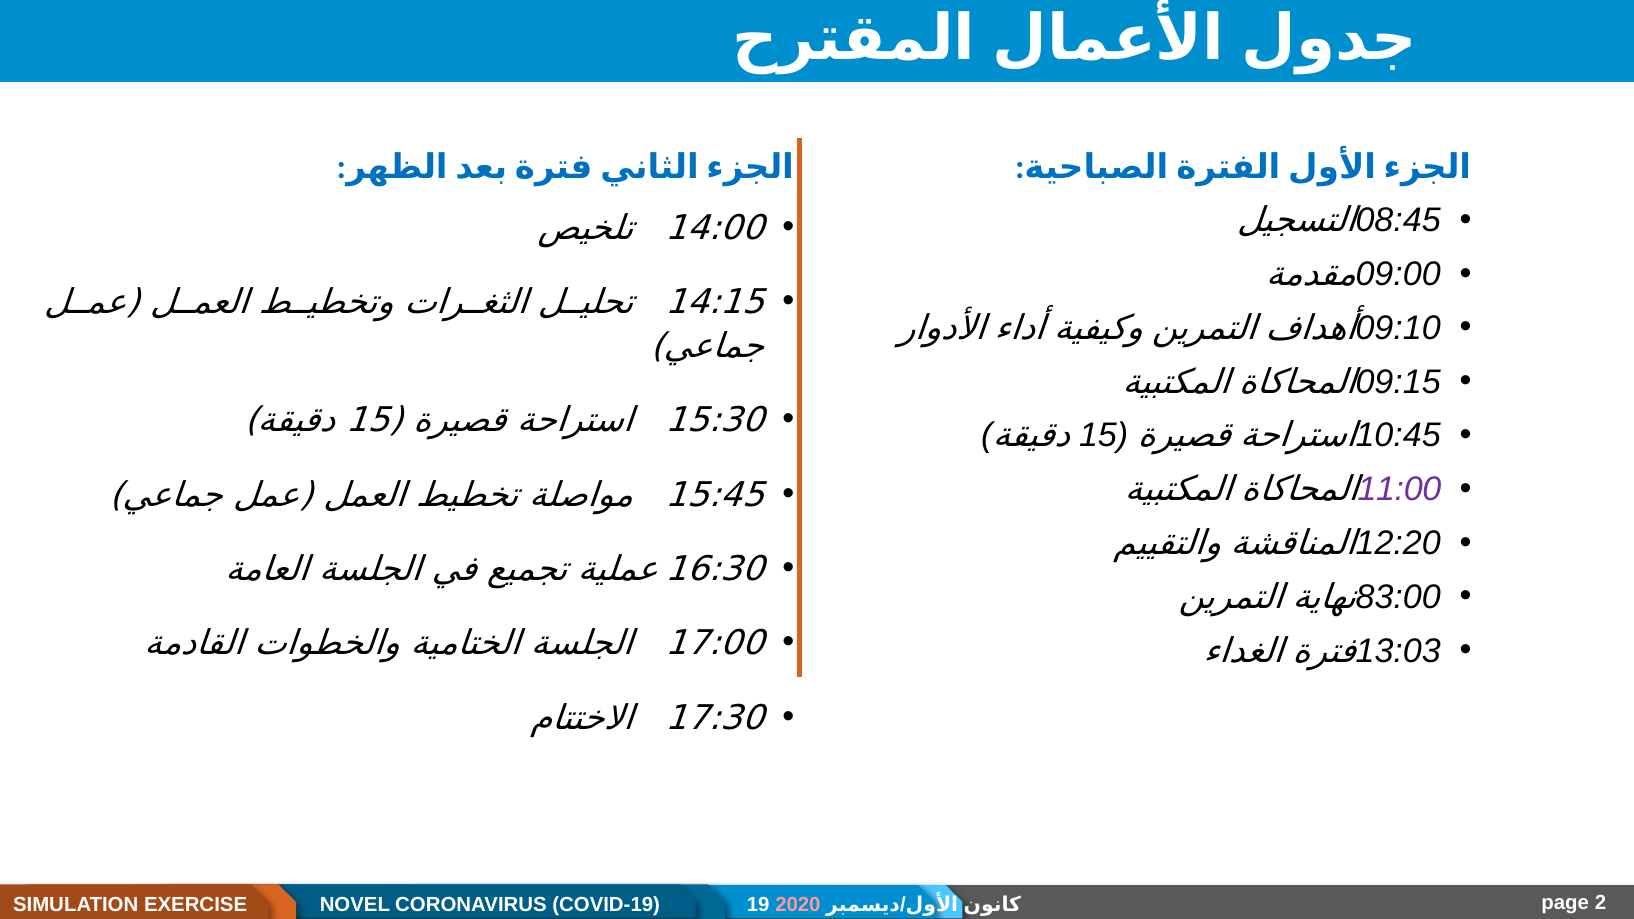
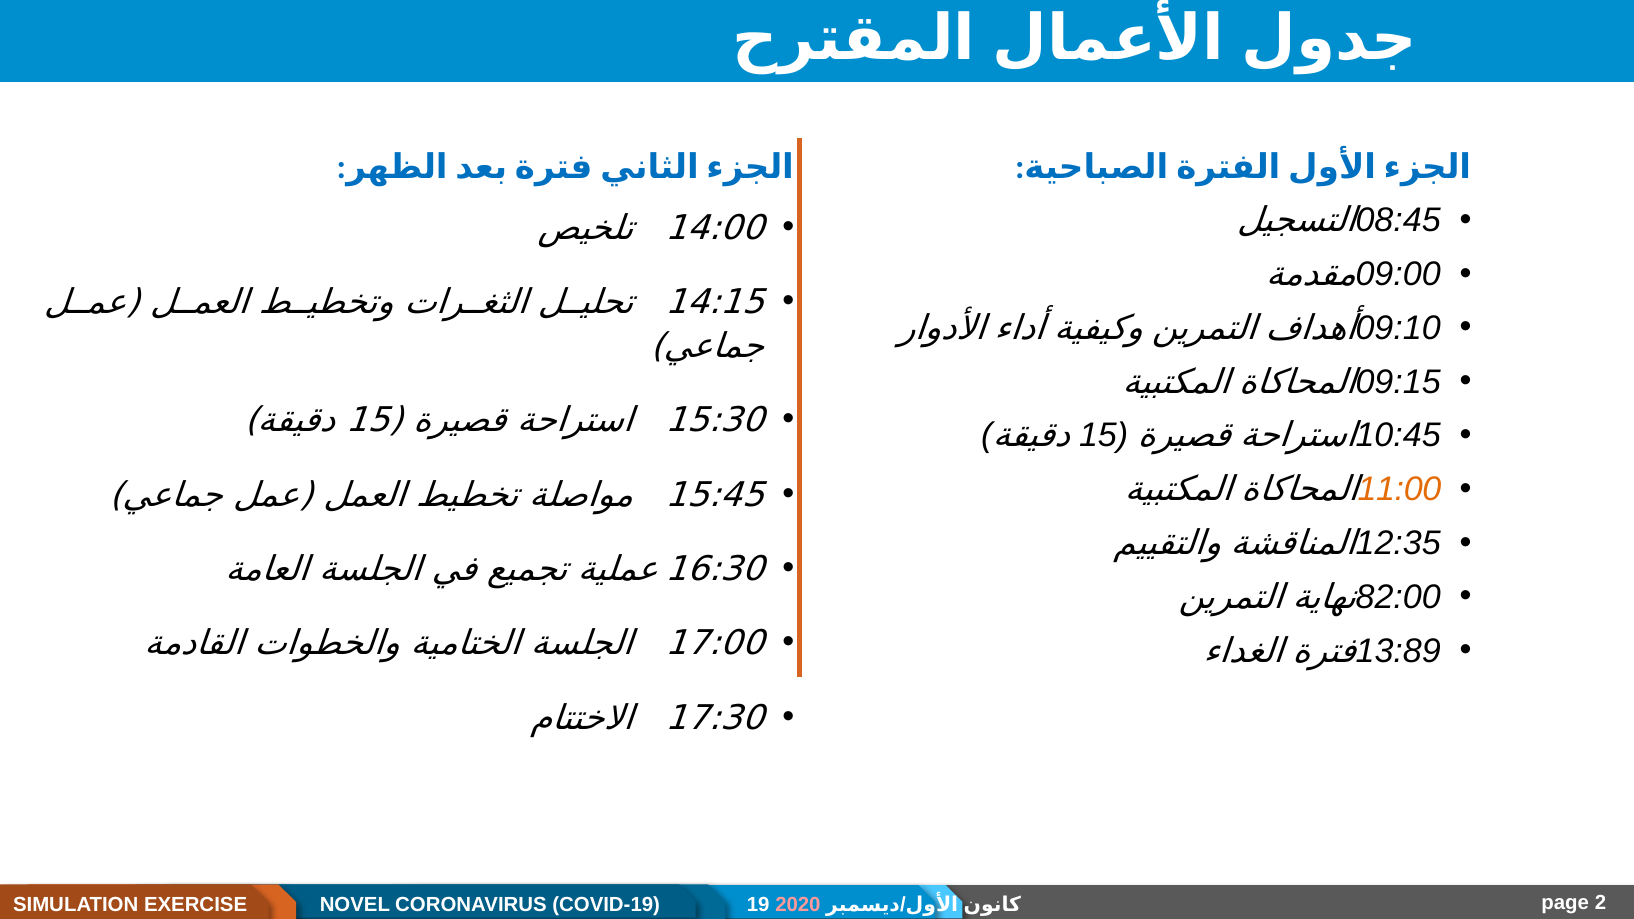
11:00 colour: purple -> orange
12:20: 12:20 -> 12:35
83:00: 83:00 -> 82:00
13:03: 13:03 -> 13:89
